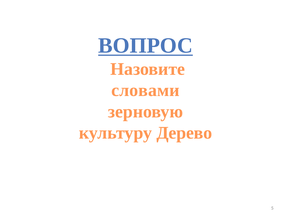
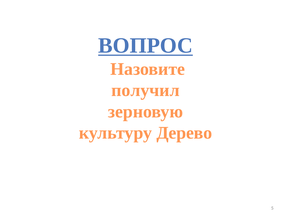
словами: словами -> получил
